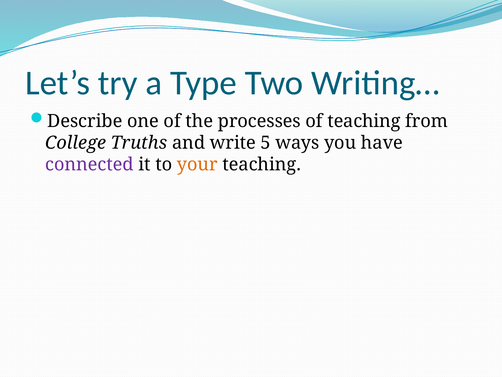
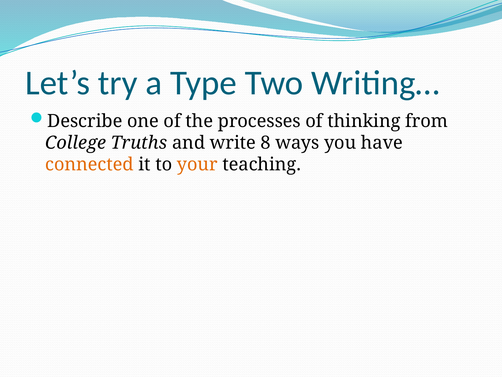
of teaching: teaching -> thinking
5: 5 -> 8
connected colour: purple -> orange
